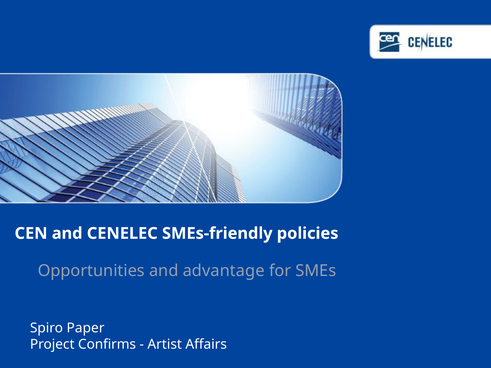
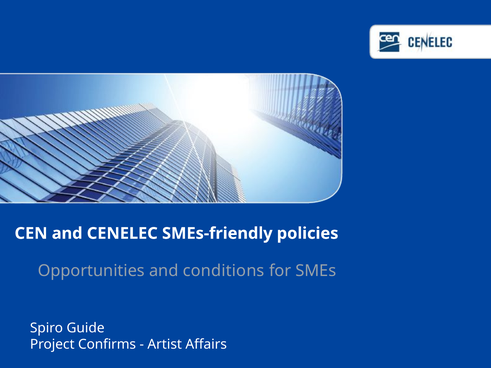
advantage: advantage -> conditions
Paper: Paper -> Guide
